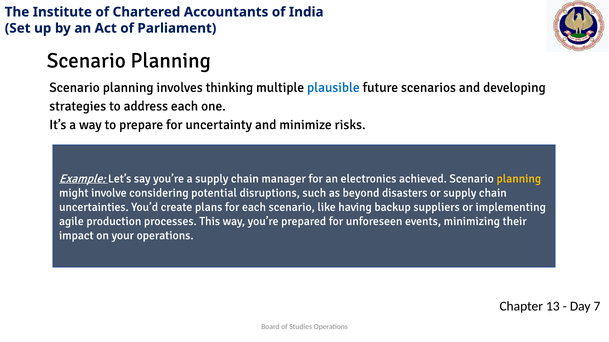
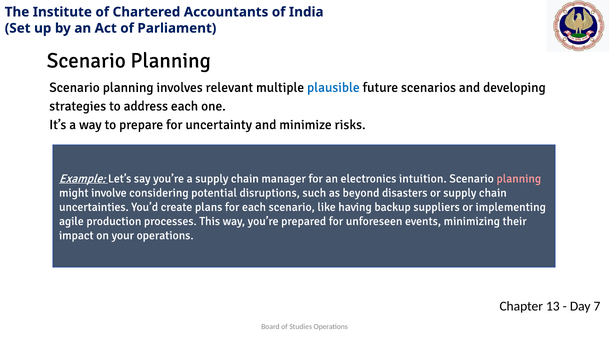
thinking: thinking -> relevant
achieved: achieved -> intuition
planning at (519, 179) colour: yellow -> pink
